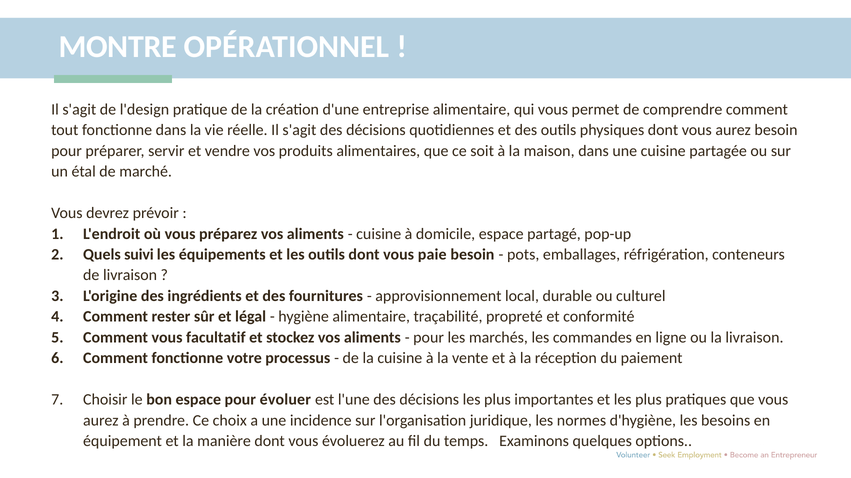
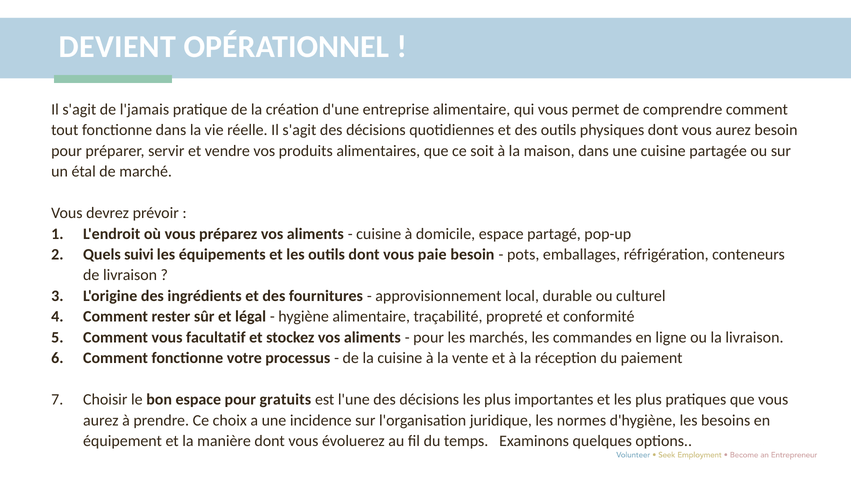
MONTRE: MONTRE -> DEVIENT
l'design: l'design -> l'jamais
évoluer: évoluer -> gratuits
